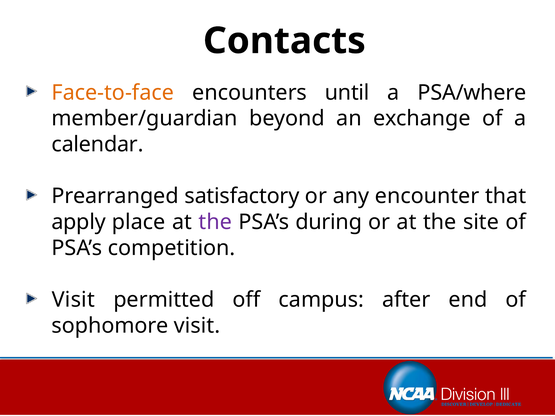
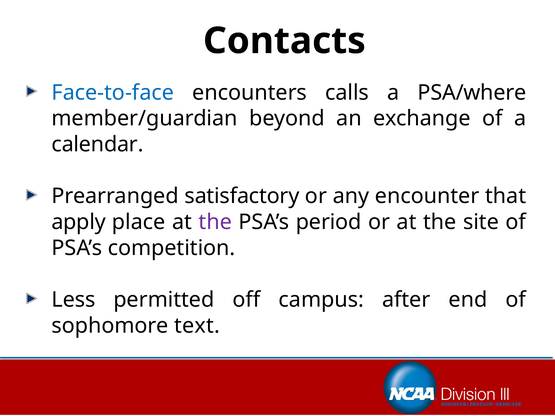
Face-to-face colour: orange -> blue
until: until -> calls
during: during -> period
Visit at (73, 300): Visit -> Less
sophomore visit: visit -> text
